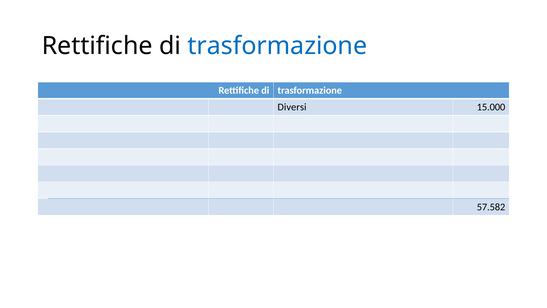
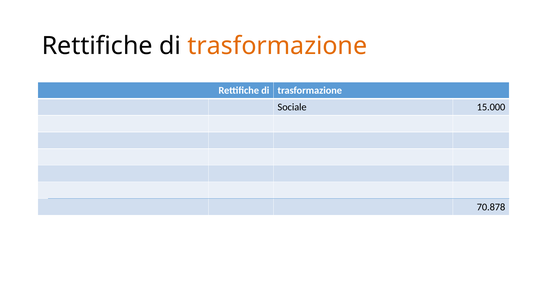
trasformazione at (277, 46) colour: blue -> orange
Diversi: Diversi -> Sociale
57.582: 57.582 -> 70.878
